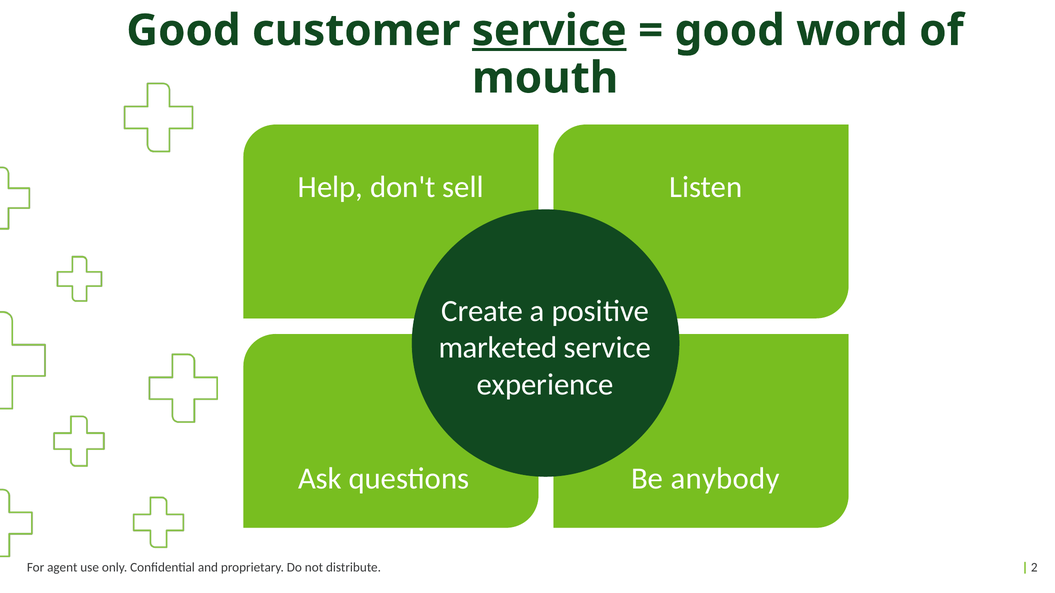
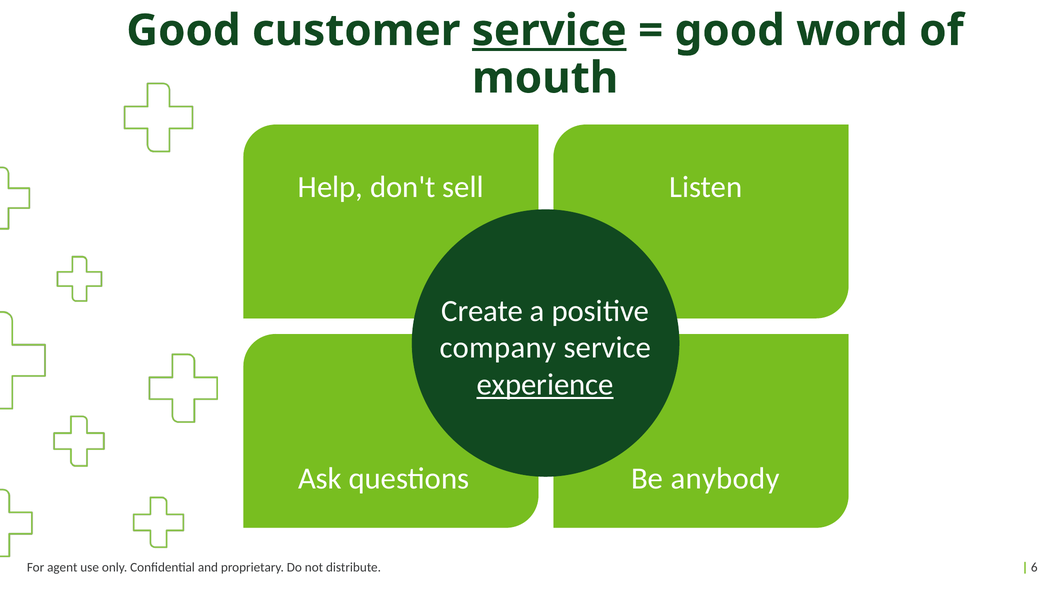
marketed: marketed -> company
experience underline: none -> present
2: 2 -> 6
